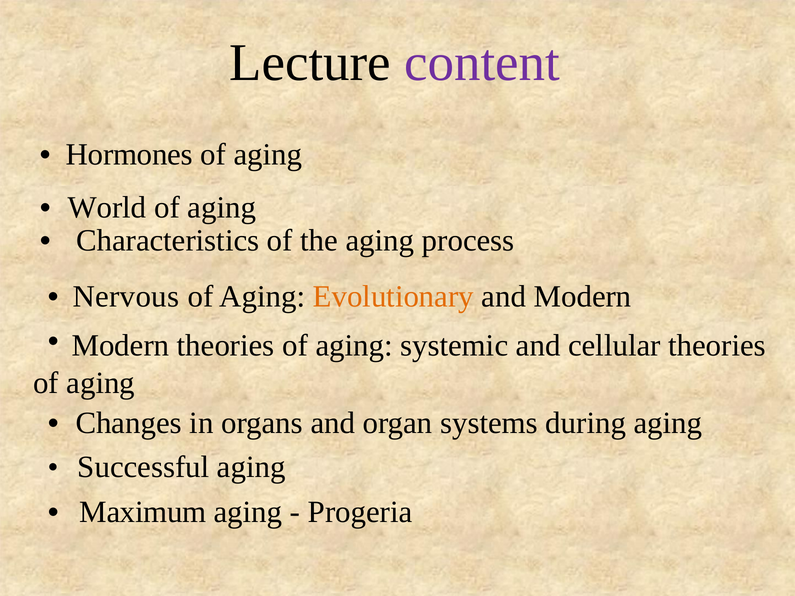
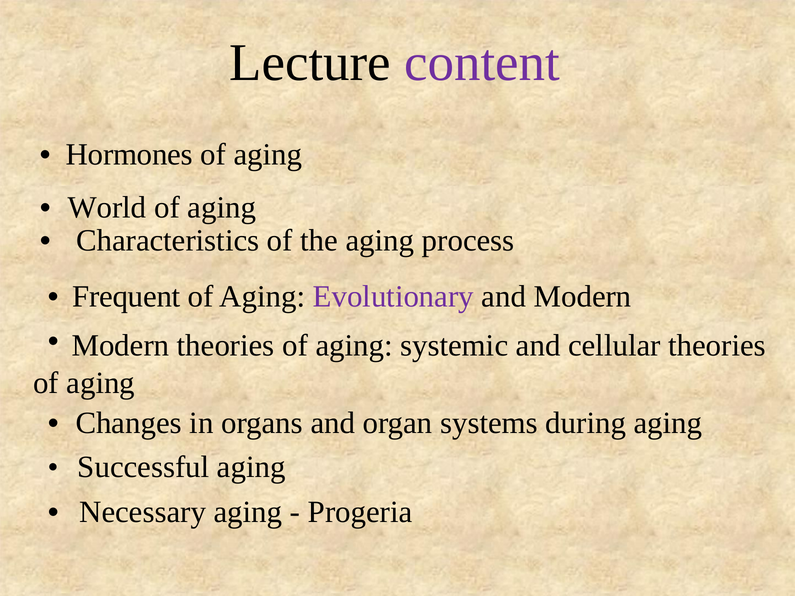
Nervous: Nervous -> Frequent
Evolutionary colour: orange -> purple
Maximum: Maximum -> Necessary
